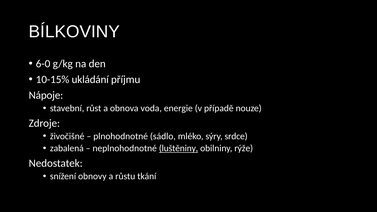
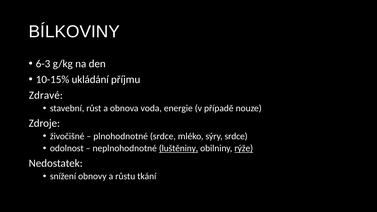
6-0: 6-0 -> 6-3
Nápoje: Nápoje -> Zdravé
plnohodnotné sádlo: sádlo -> srdce
zabalená: zabalená -> odolnost
rýže underline: none -> present
